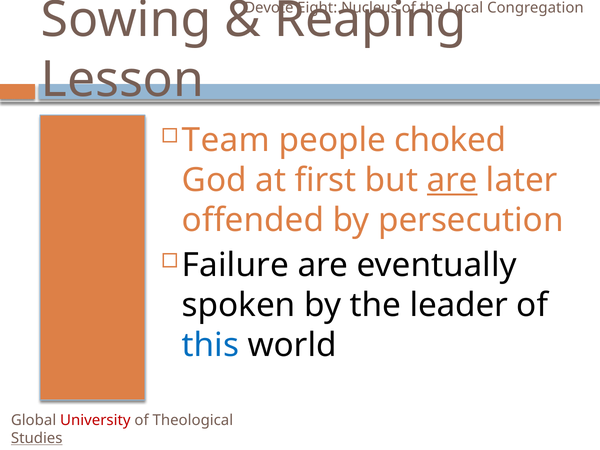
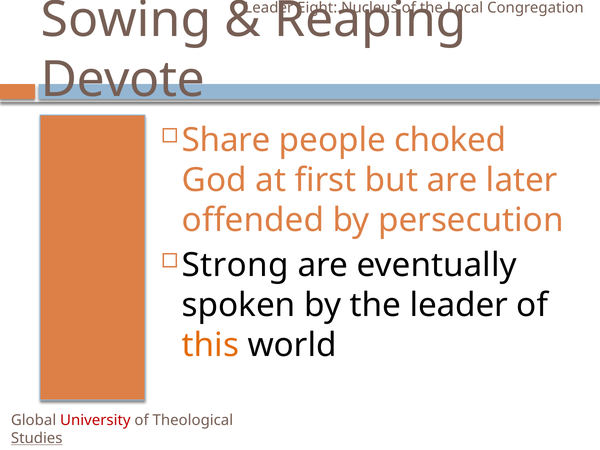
Devote at (269, 8): Devote -> Leader
Lesson: Lesson -> Devote
Team: Team -> Share
are at (452, 180) underline: present -> none
Failure: Failure -> Strong
this colour: blue -> orange
